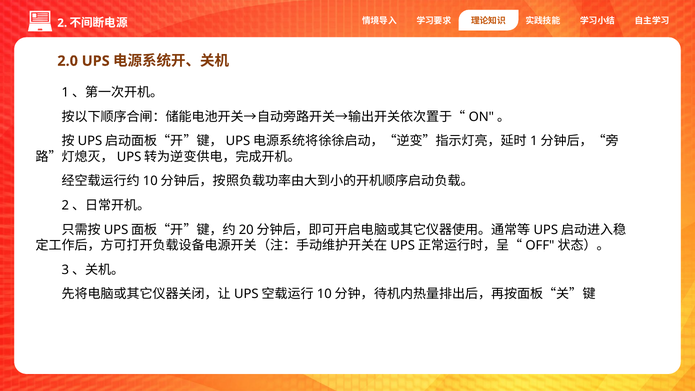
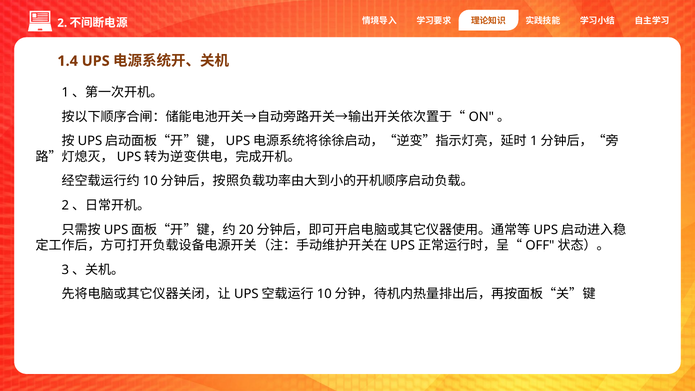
2.0: 2.0 -> 1.4
